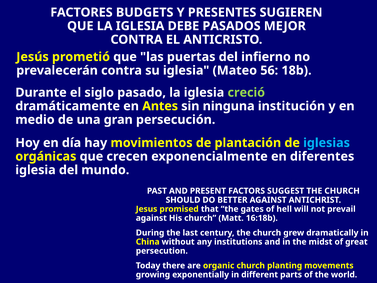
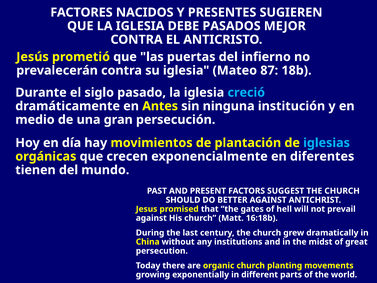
BUDGETS: BUDGETS -> NACIDOS
56: 56 -> 87
creció colour: light green -> light blue
iglesia at (35, 170): iglesia -> tienen
